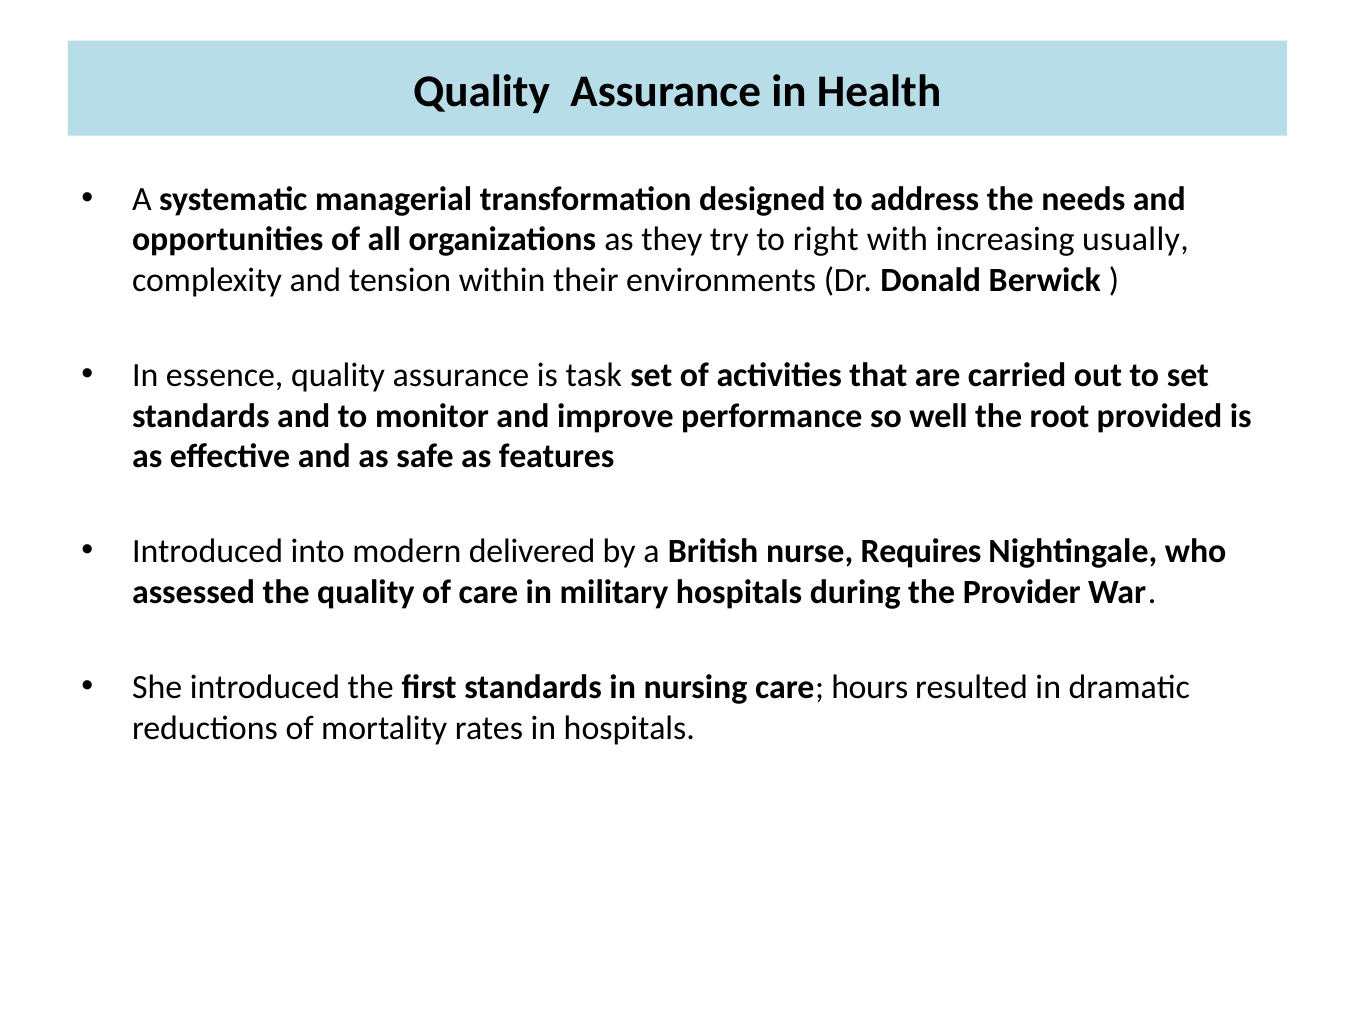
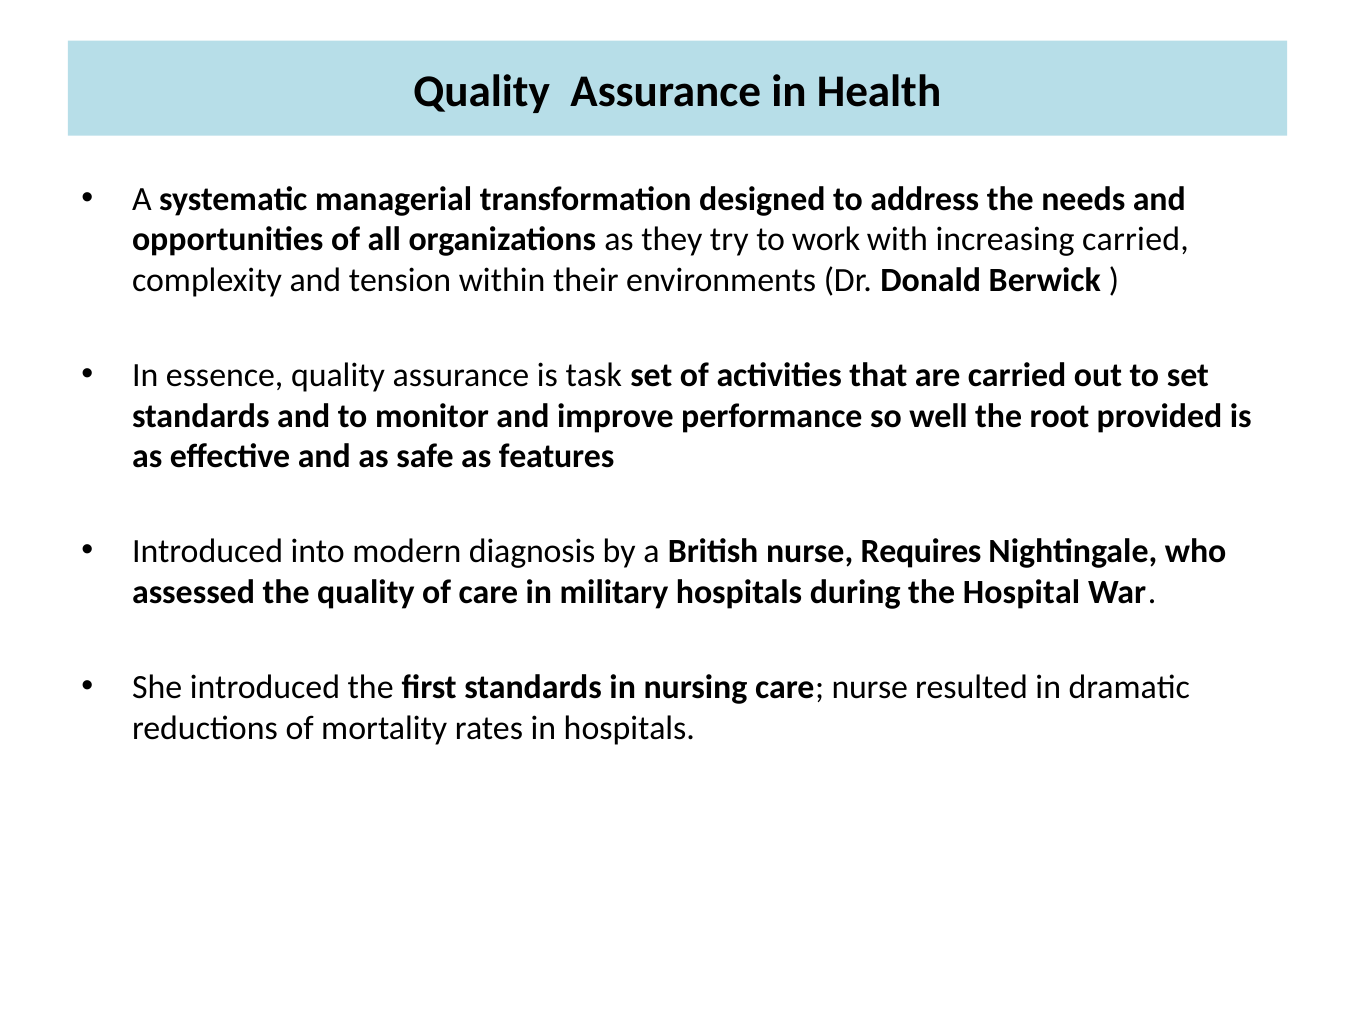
right: right -> work
increasing usually: usually -> carried
delivered: delivered -> diagnosis
Provider: Provider -> Hospital
care hours: hours -> nurse
